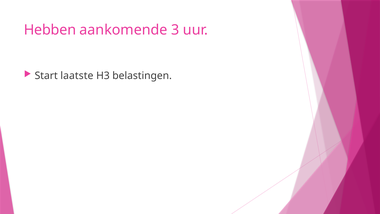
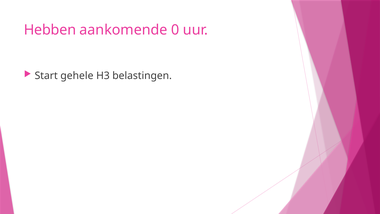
3: 3 -> 0
laatste: laatste -> gehele
